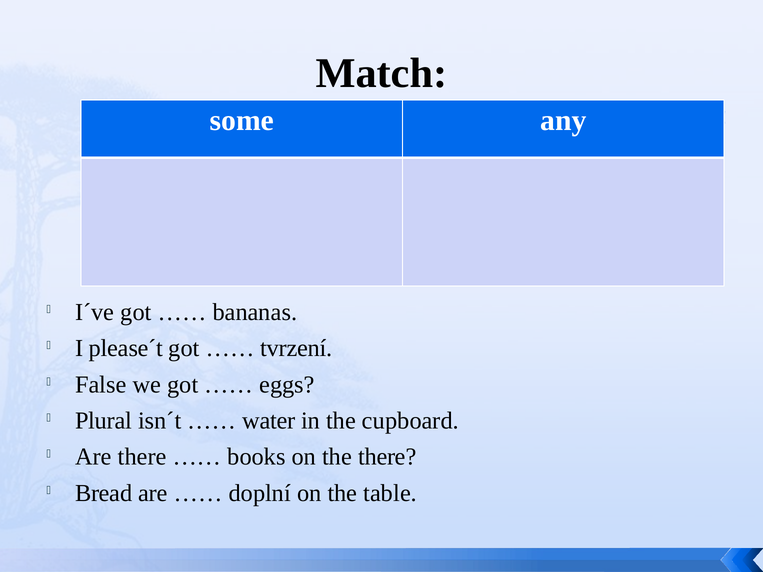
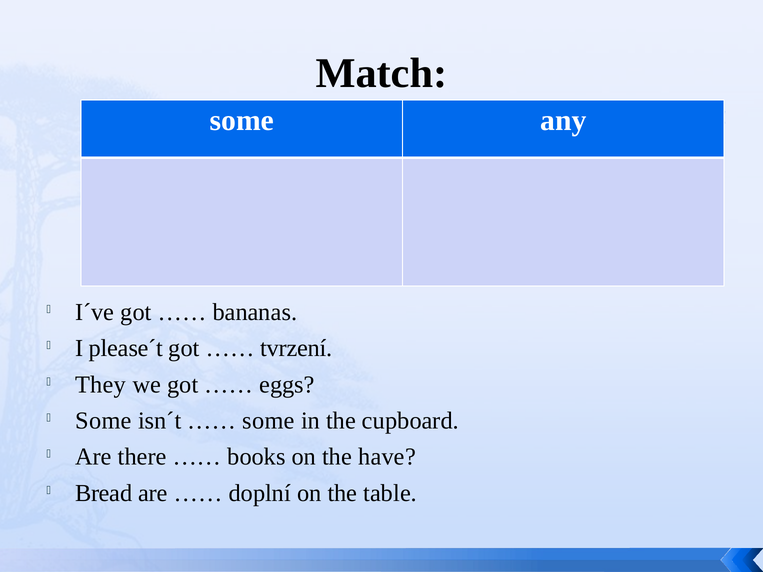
False: False -> They
Plural at (104, 421): Plural -> Some
water at (269, 421): water -> some
the there: there -> have
